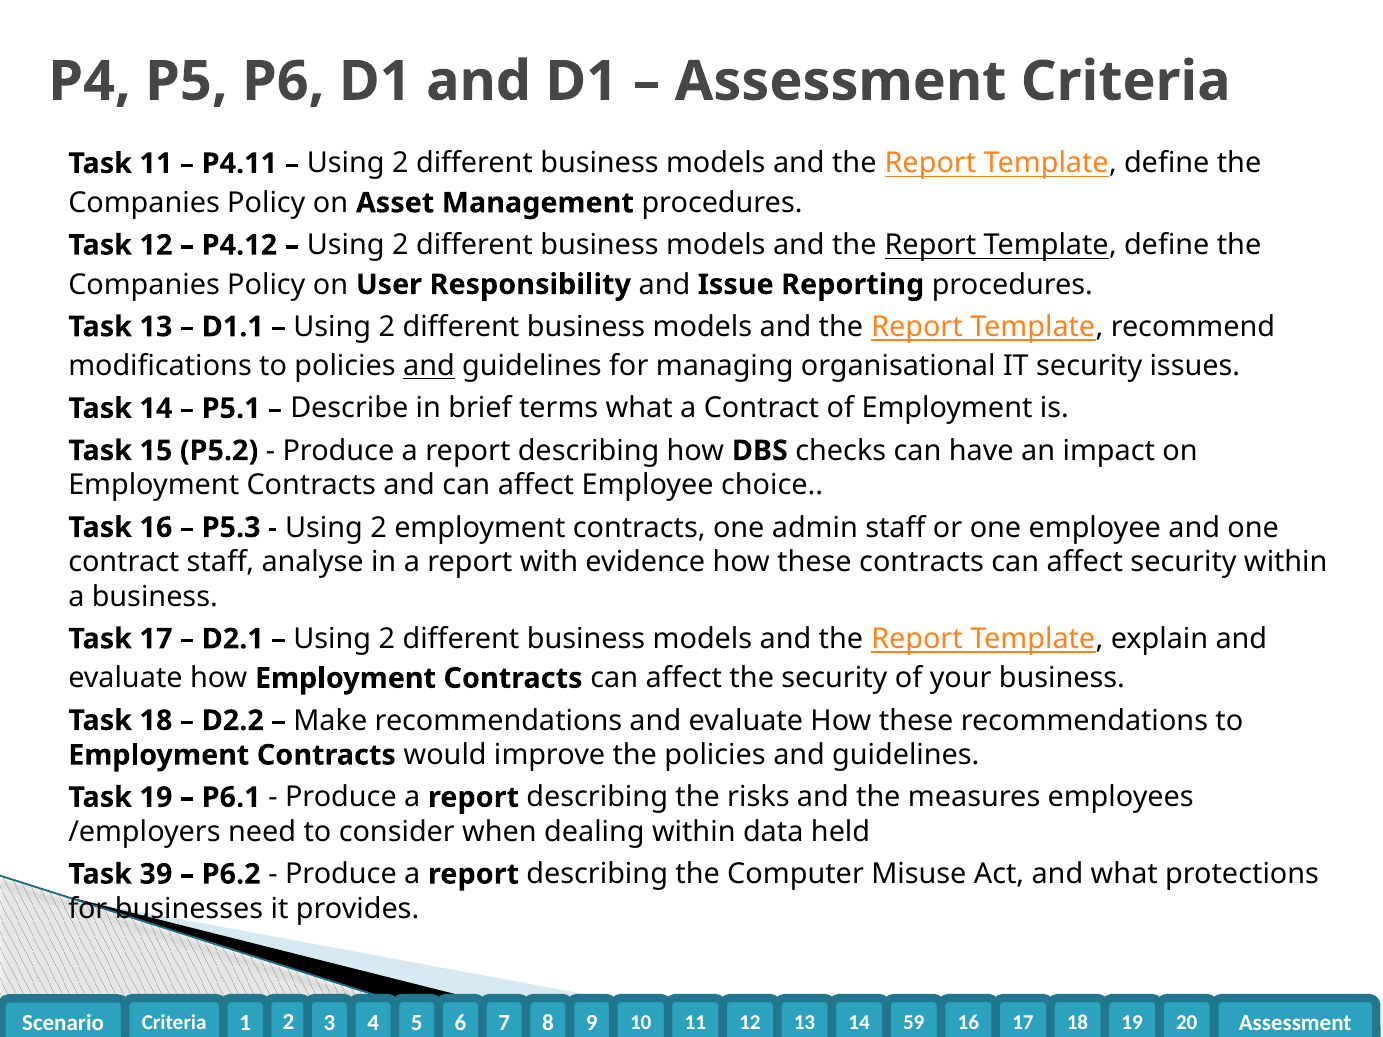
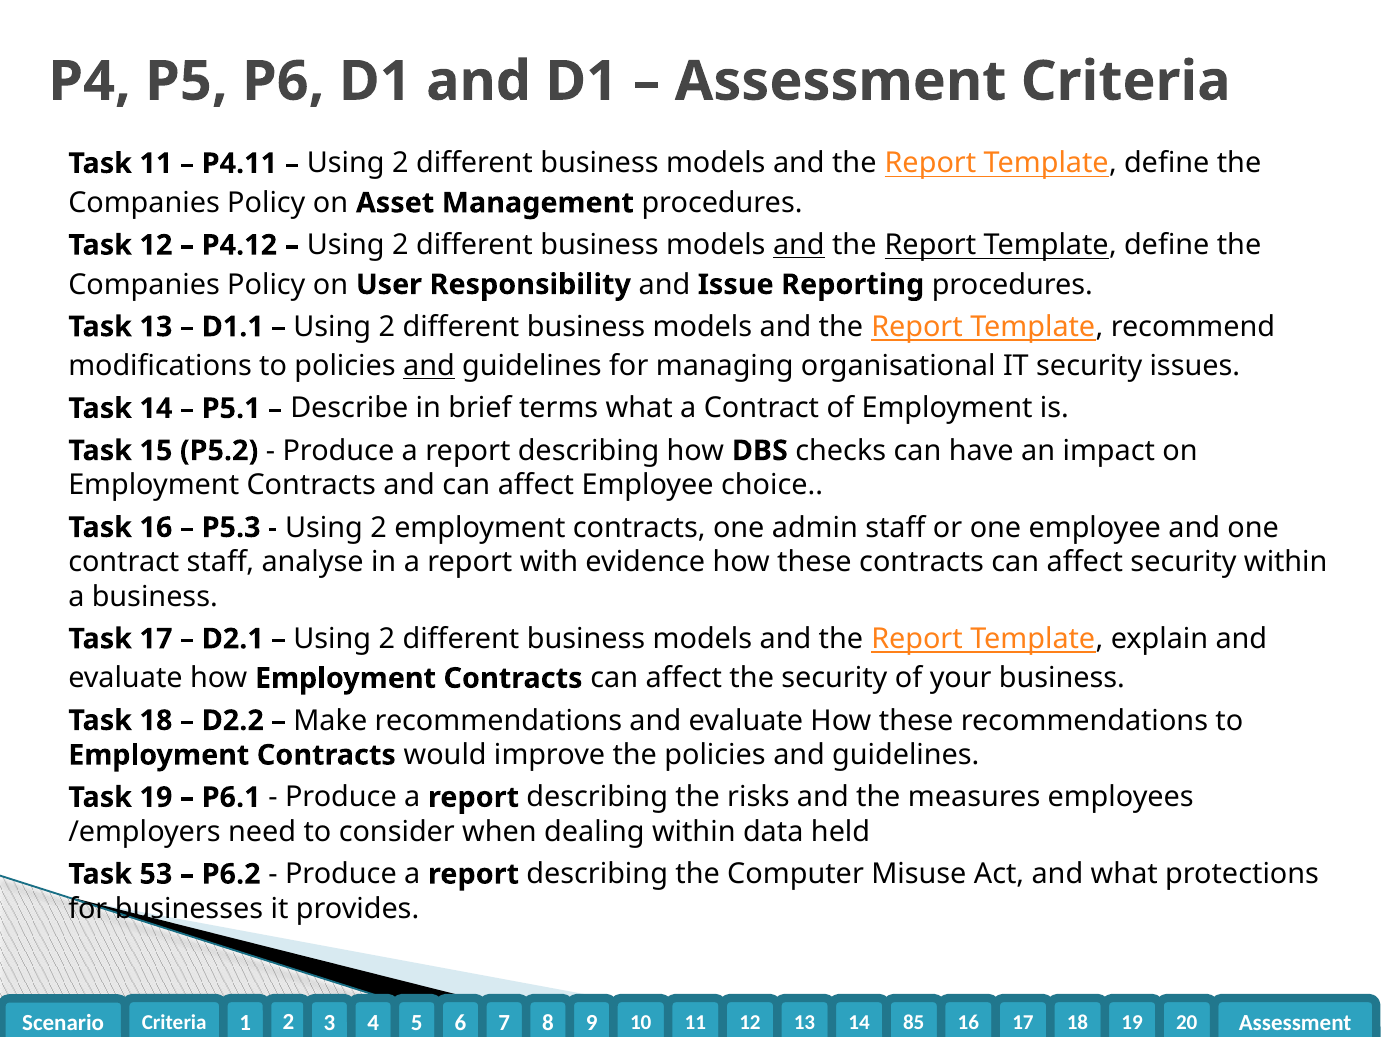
and at (799, 245) underline: none -> present
39: 39 -> 53
59: 59 -> 85
